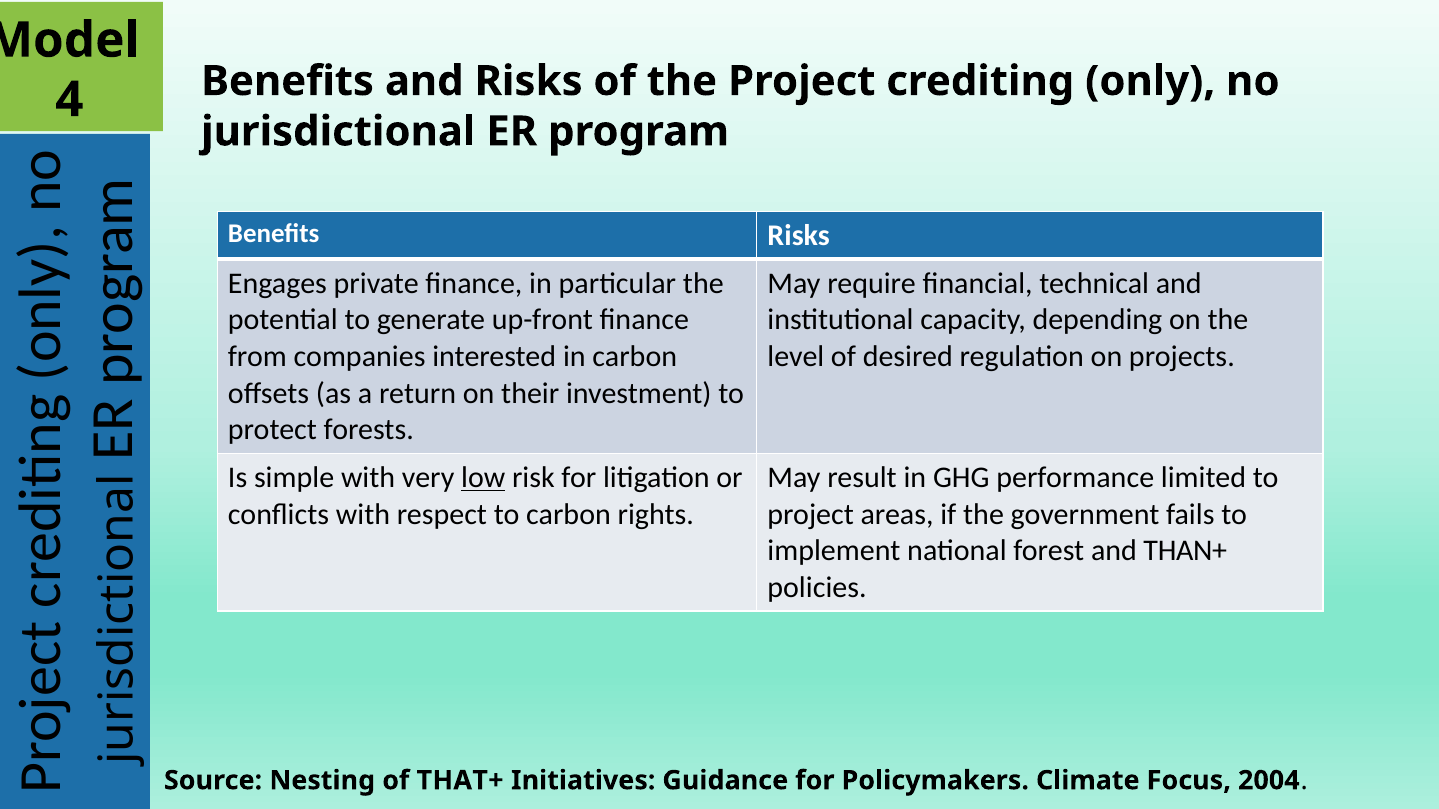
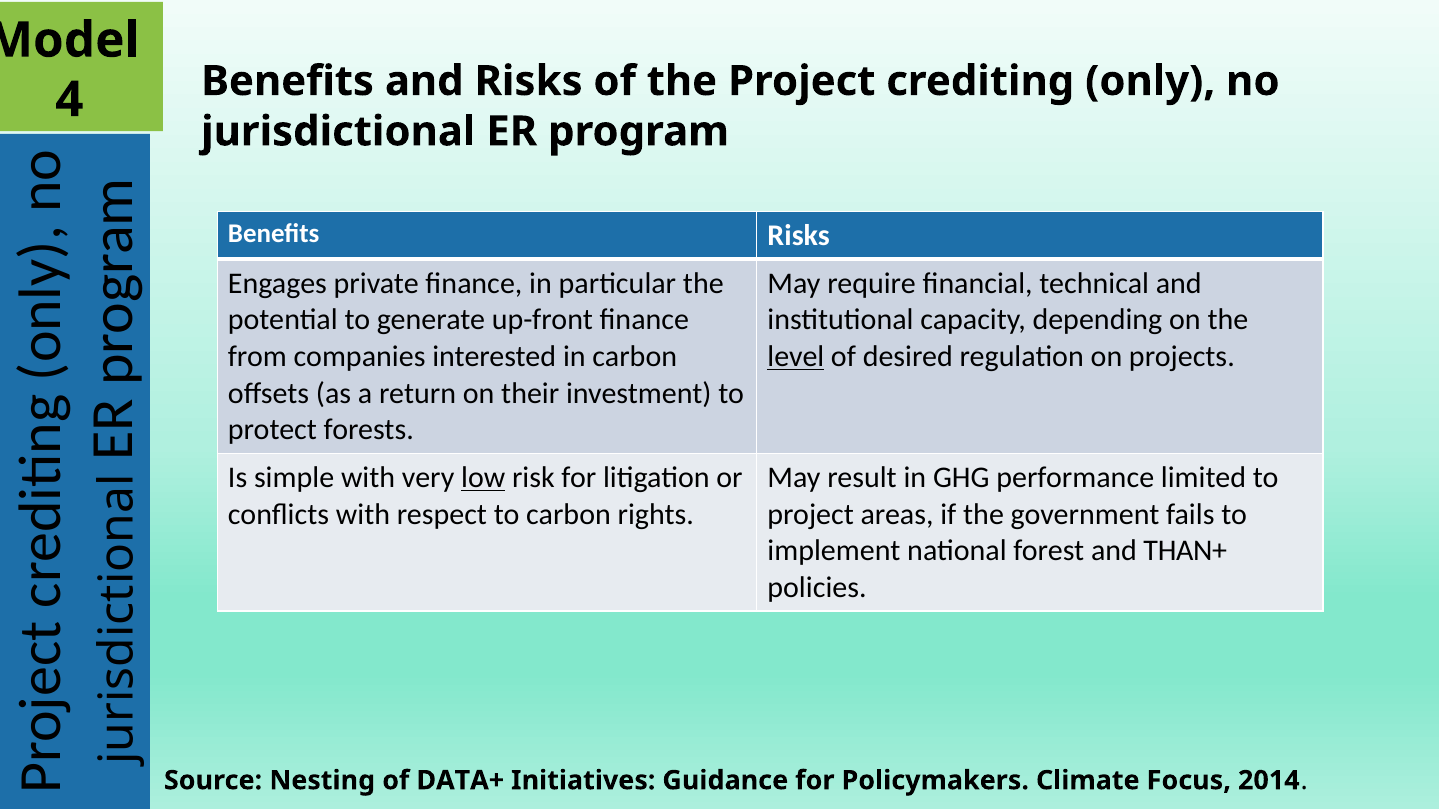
level underline: none -> present
THAT+: THAT+ -> DATA+
2004: 2004 -> 2014
